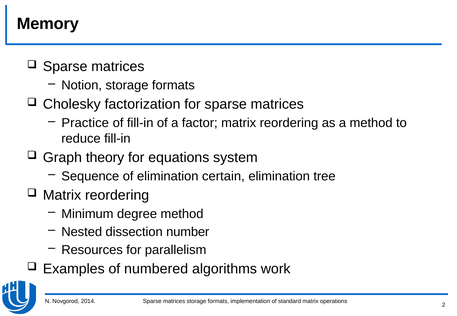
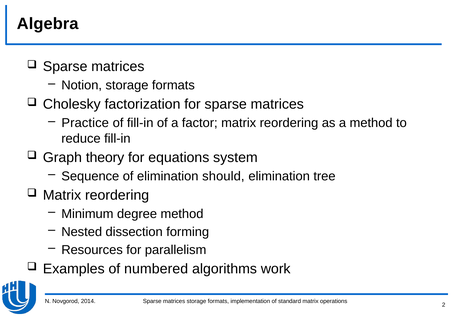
Memory: Memory -> Algebra
certain: certain -> should
number: number -> forming
